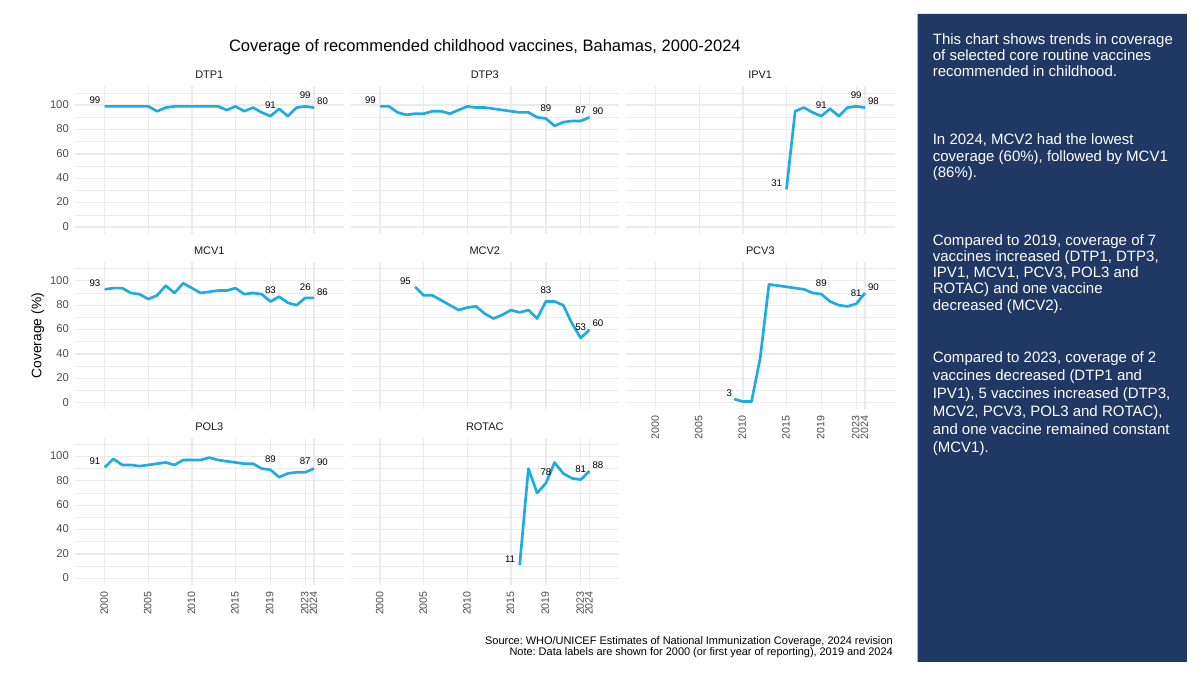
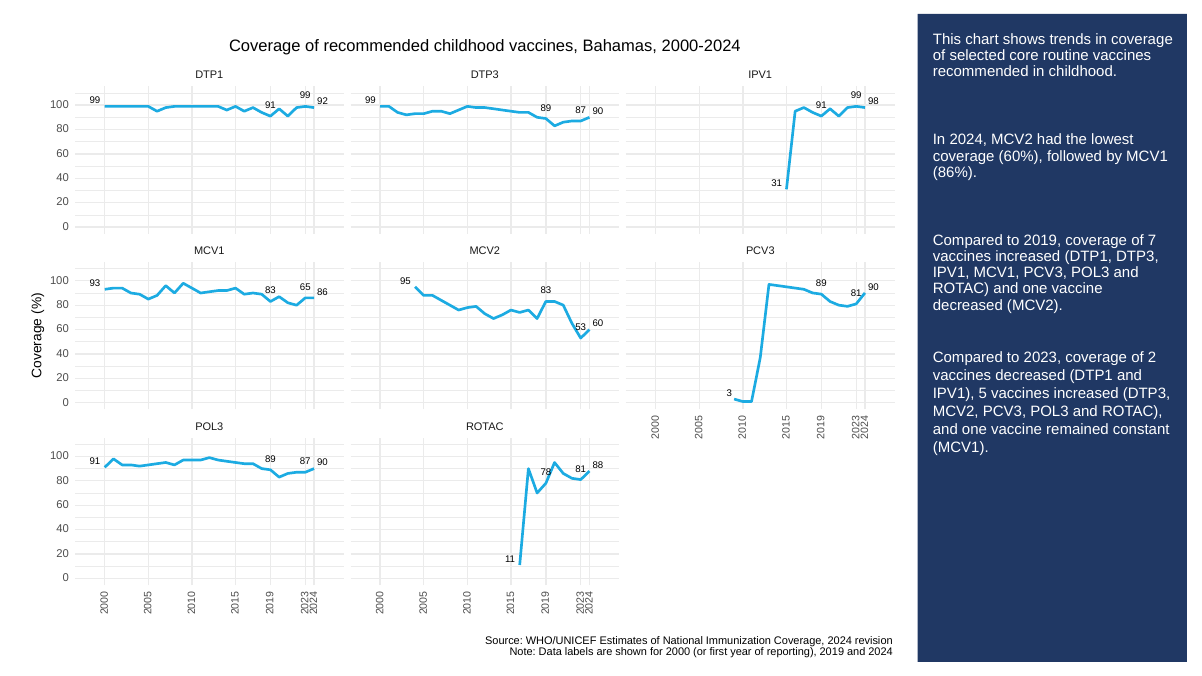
99 80: 80 -> 92
26: 26 -> 65
